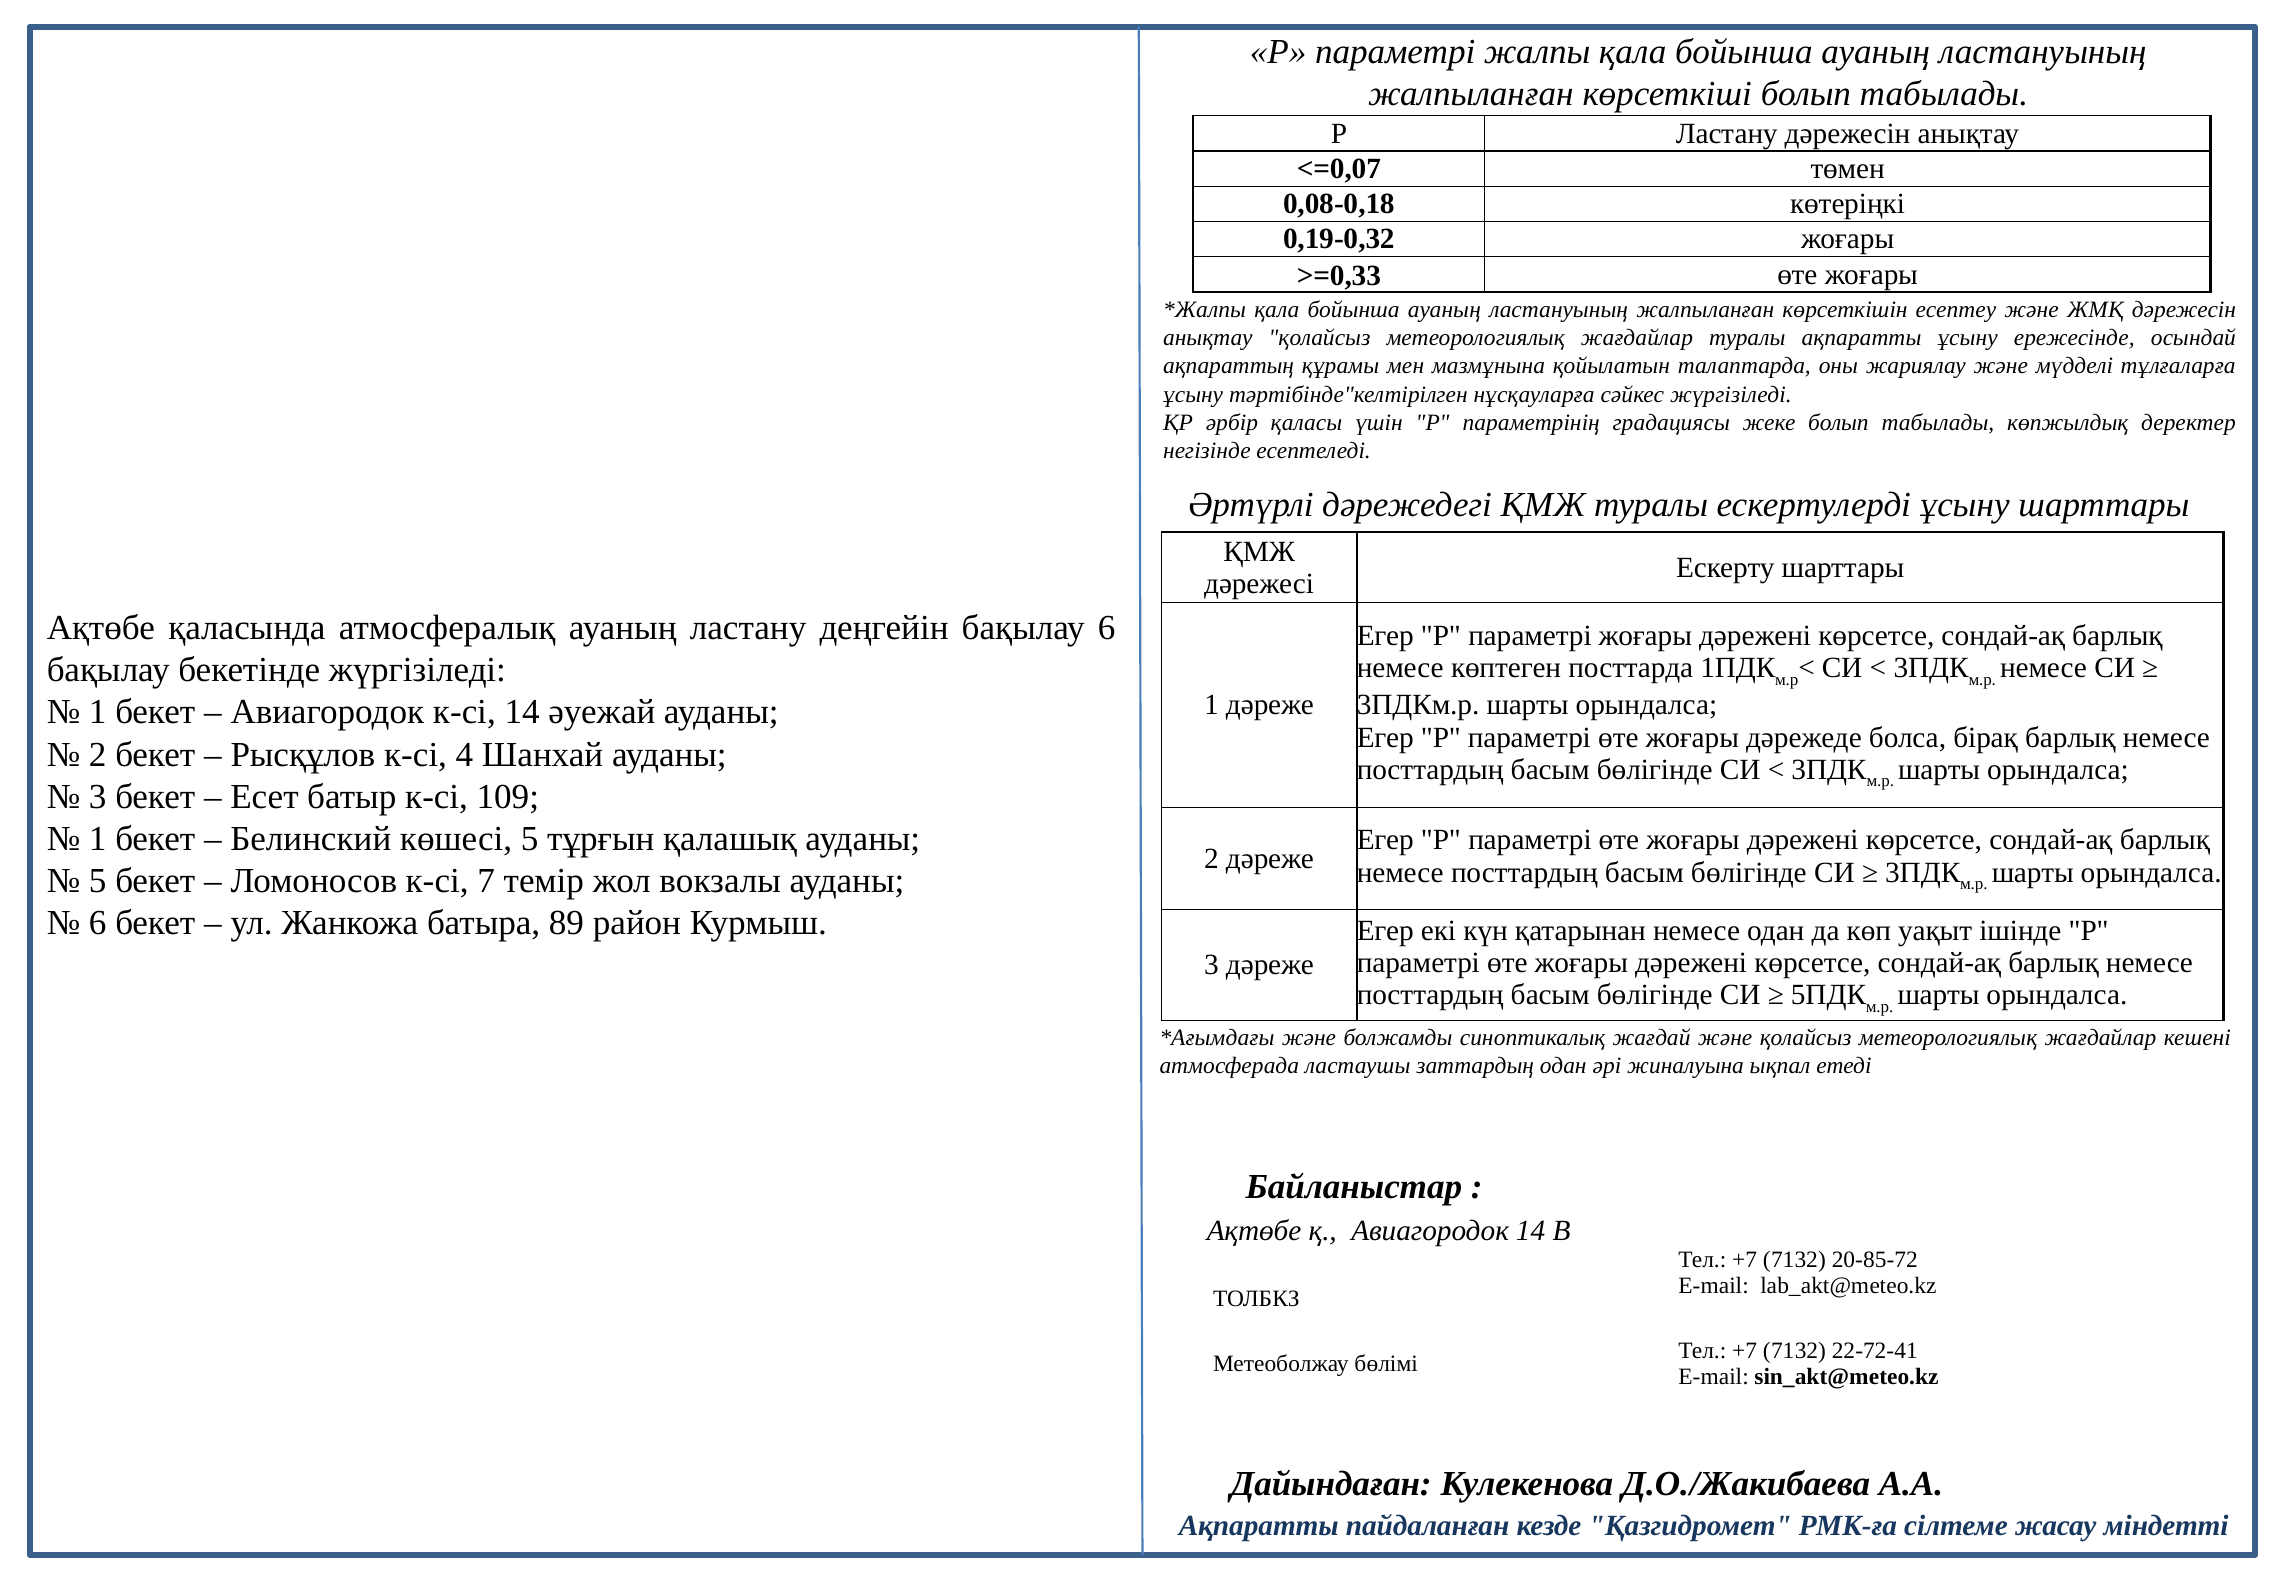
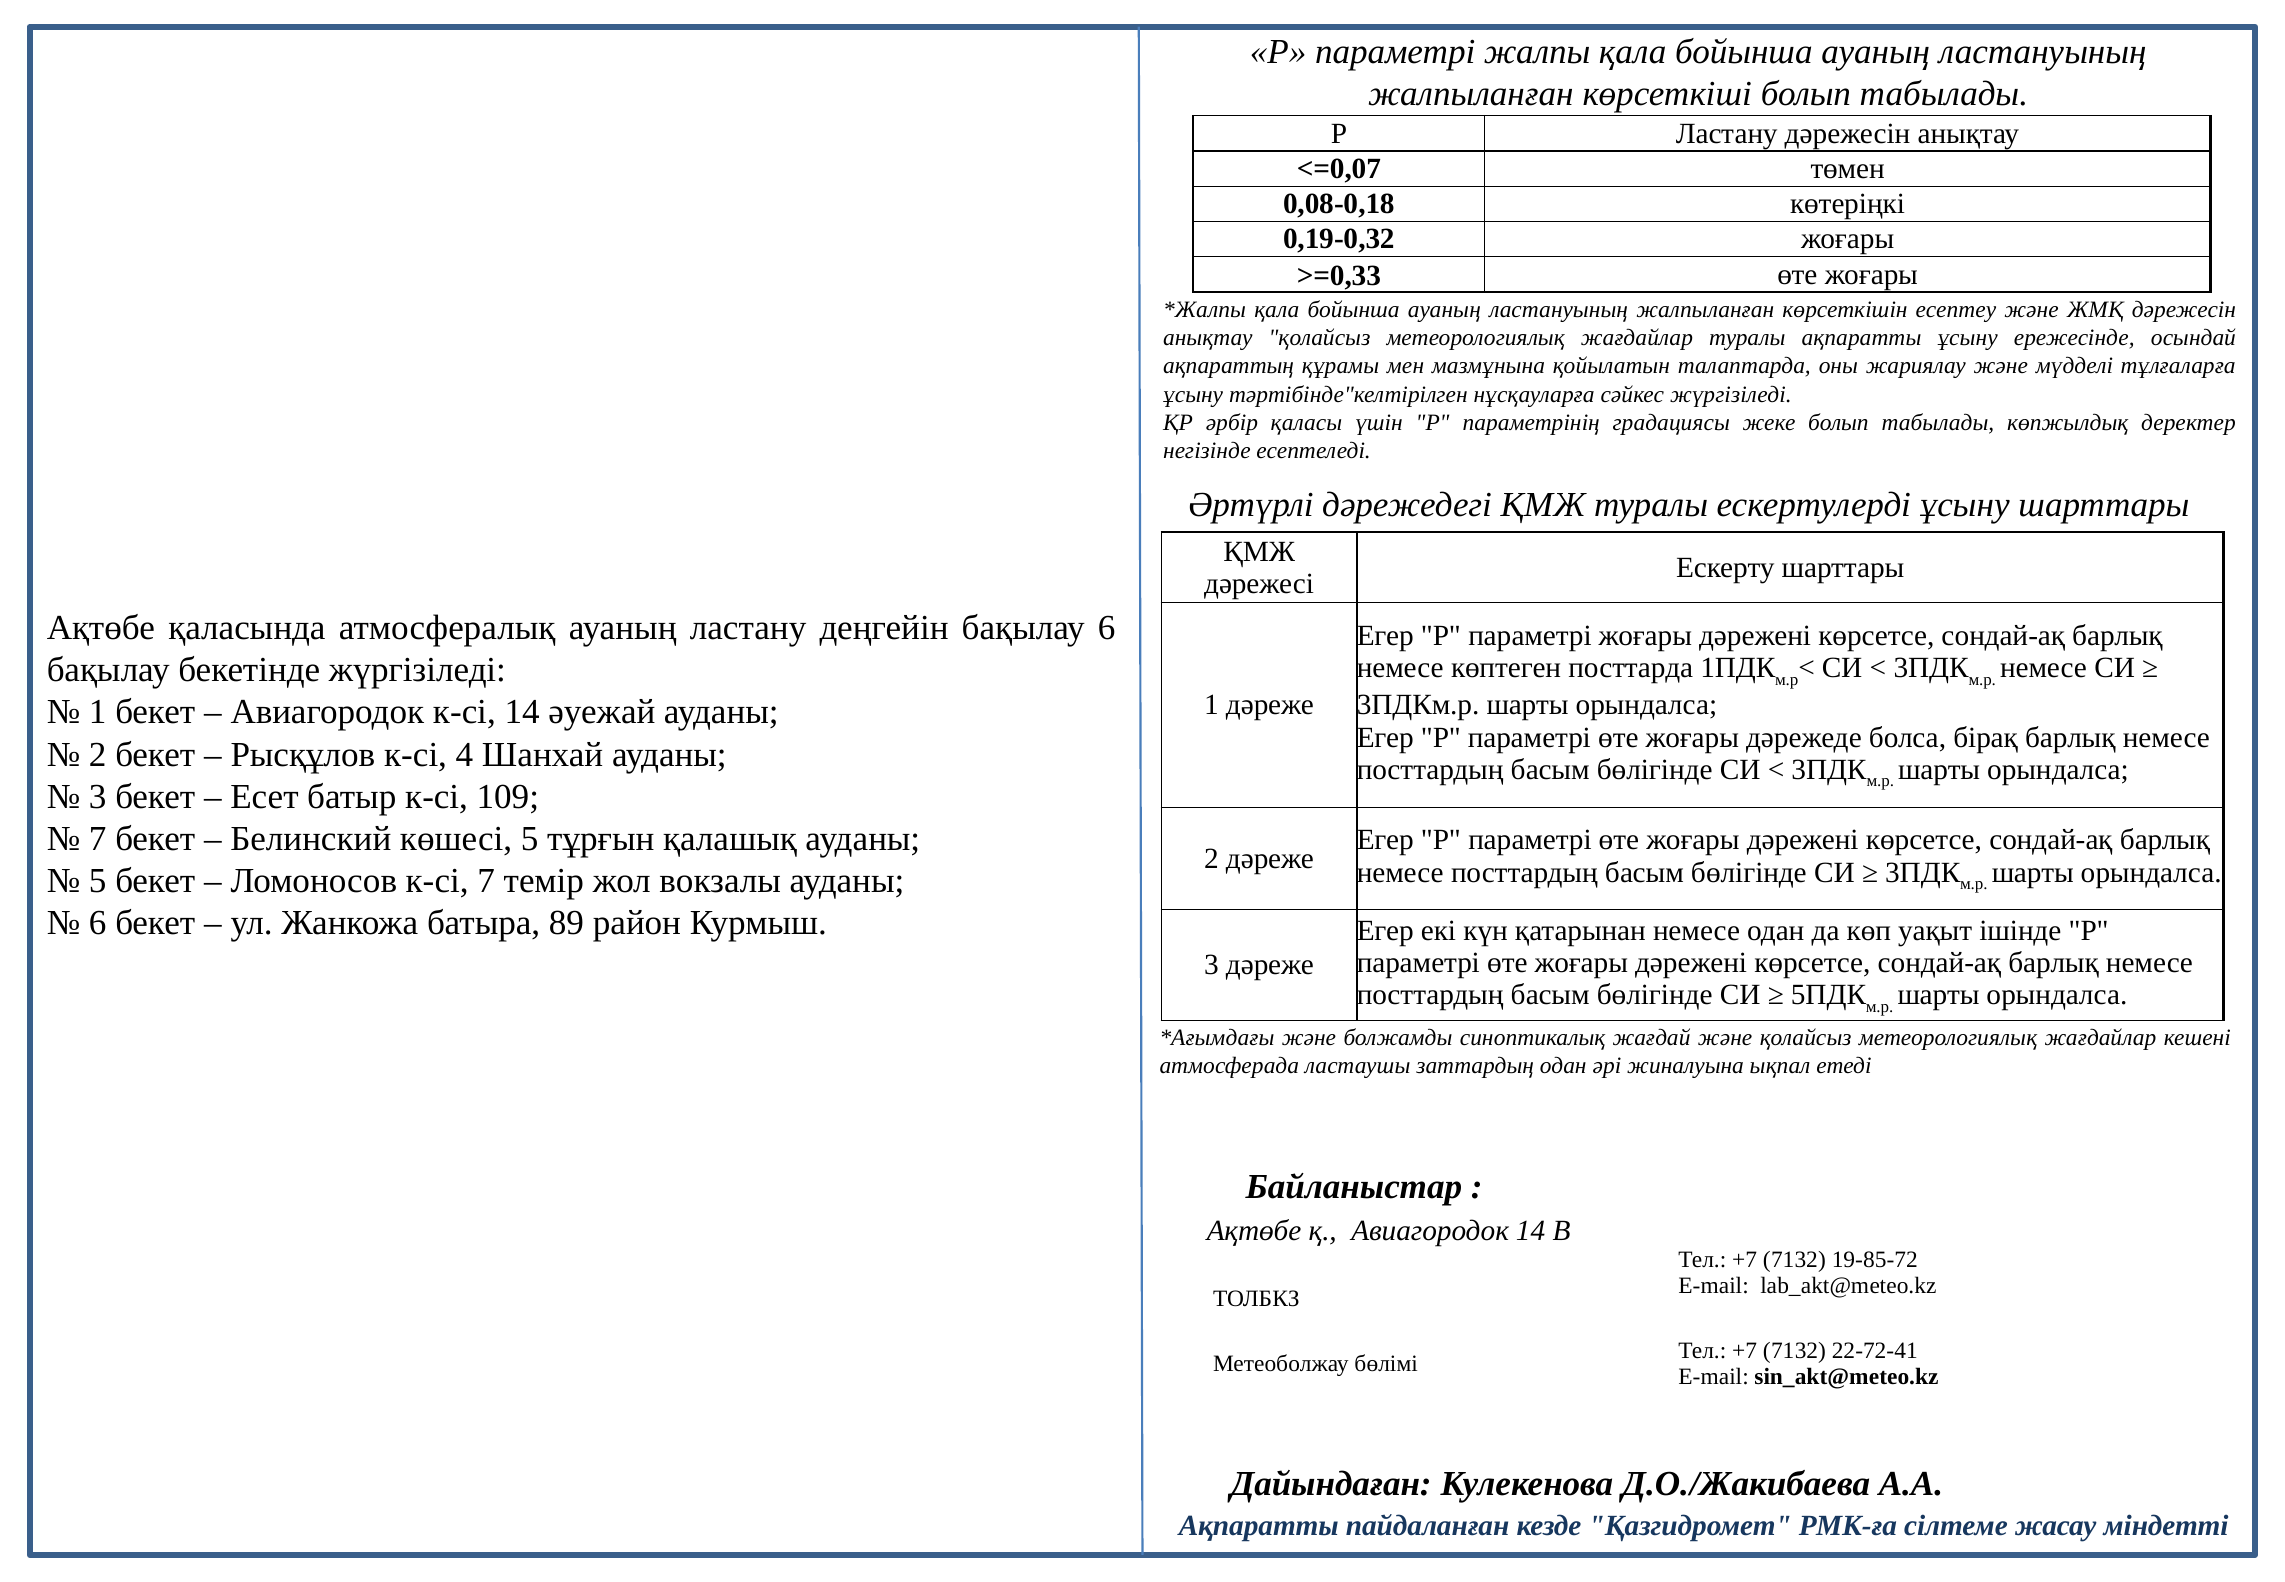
1 at (98, 839): 1 -> 7
20-85-72: 20-85-72 -> 19-85-72
